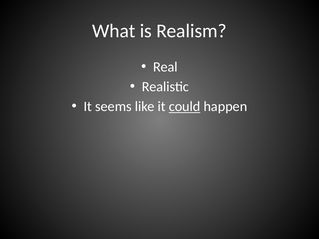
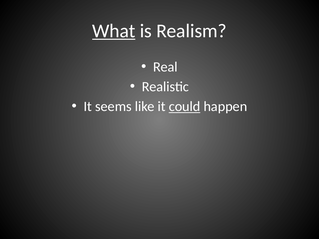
What underline: none -> present
